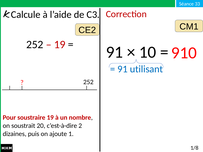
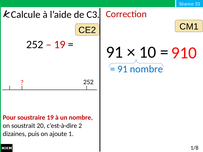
91 utilisant: utilisant -> nombre
